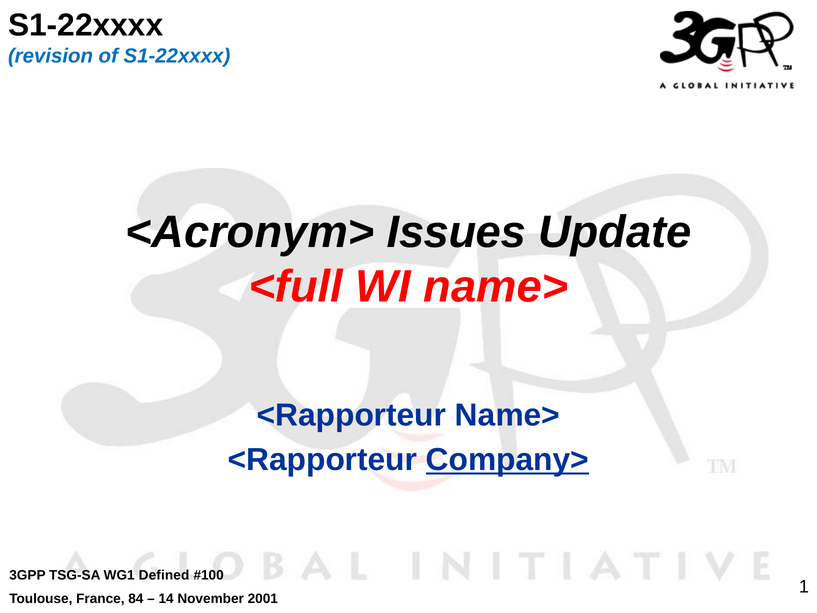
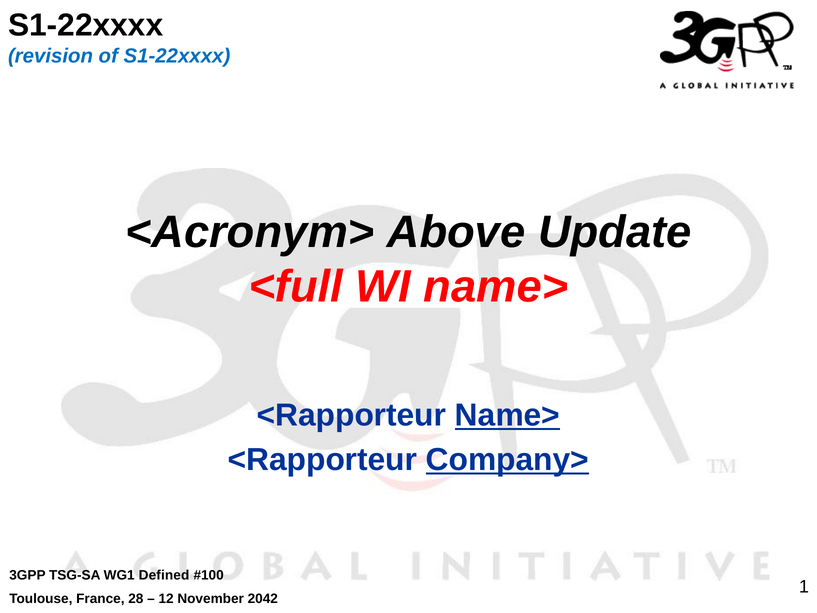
Issues: Issues -> Above
Name> at (507, 415) underline: none -> present
84: 84 -> 28
14: 14 -> 12
2001: 2001 -> 2042
